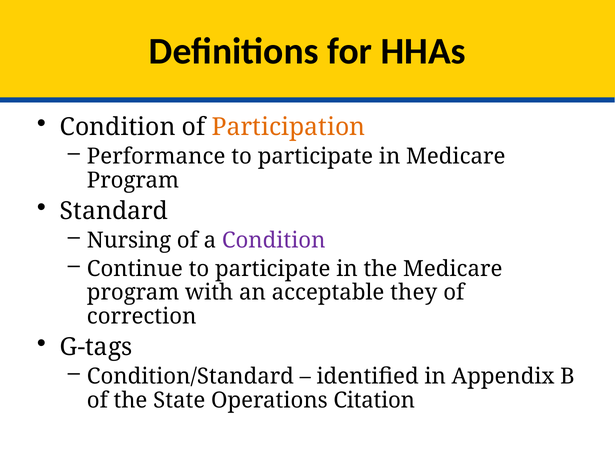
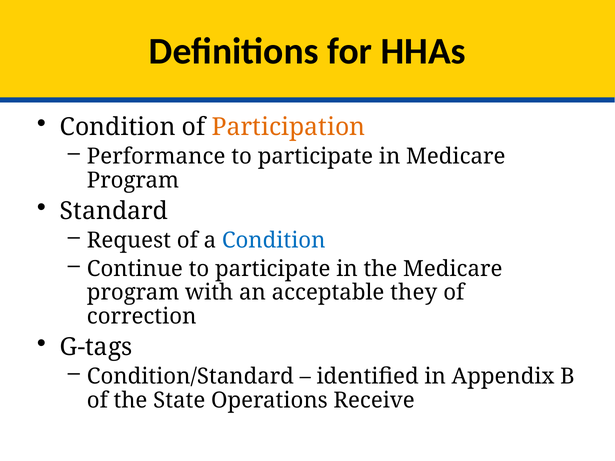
Nursing: Nursing -> Request
Condition at (274, 241) colour: purple -> blue
Citation: Citation -> Receive
